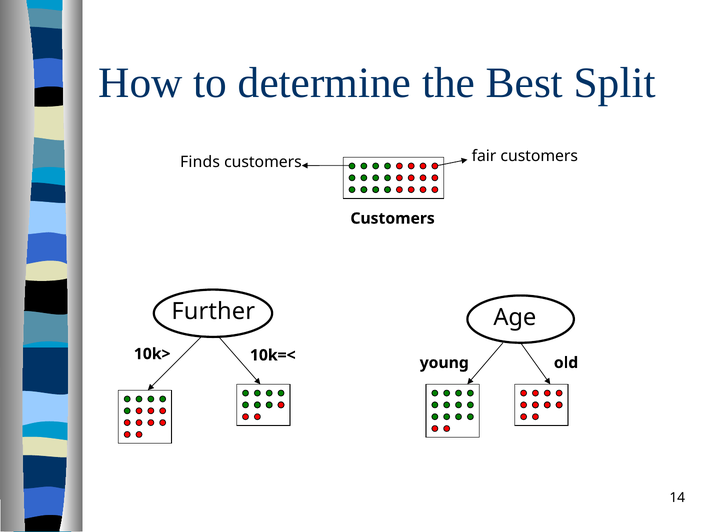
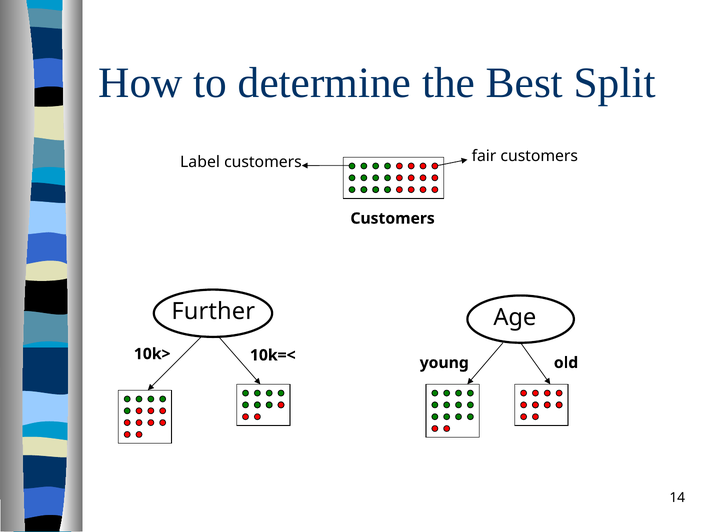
Finds: Finds -> Label
